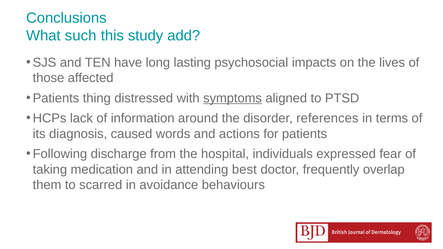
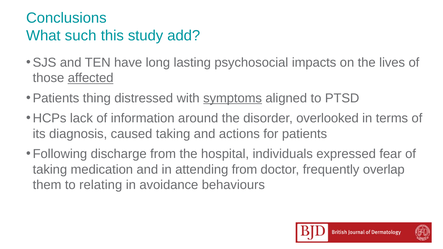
affected underline: none -> present
references: references -> overlooked
caused words: words -> taking
attending best: best -> from
scarred: scarred -> relating
